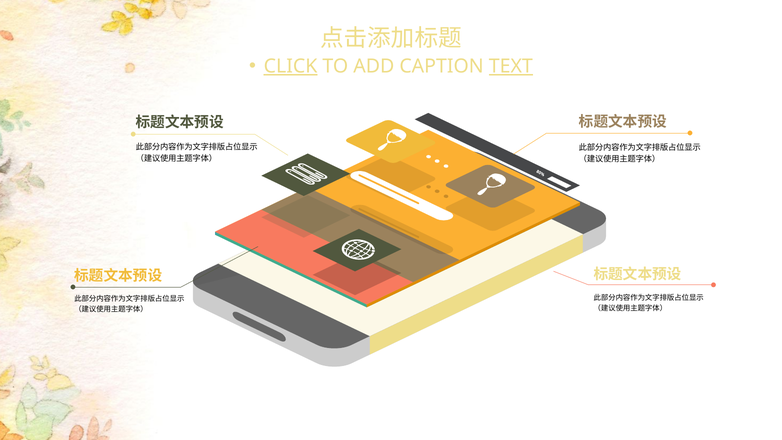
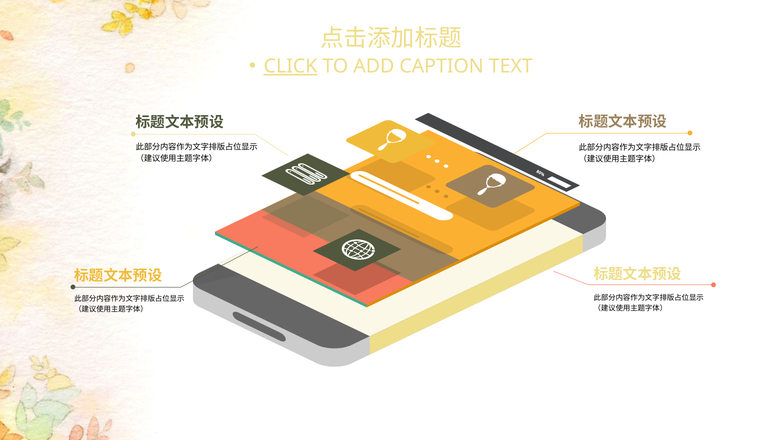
TEXT underline: present -> none
